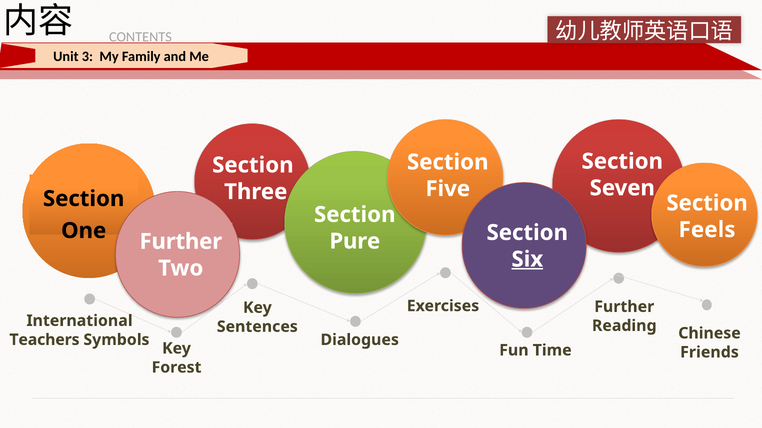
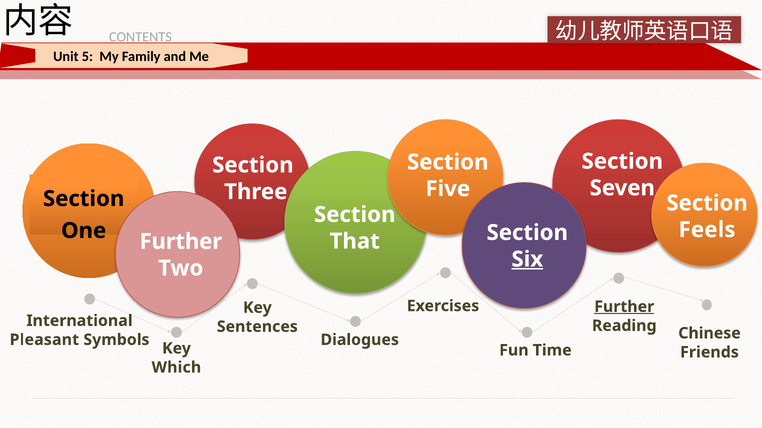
3: 3 -> 5
Pure: Pure -> That
Further at (624, 307) underline: none -> present
Teachers: Teachers -> Pleasant
Forest: Forest -> Which
